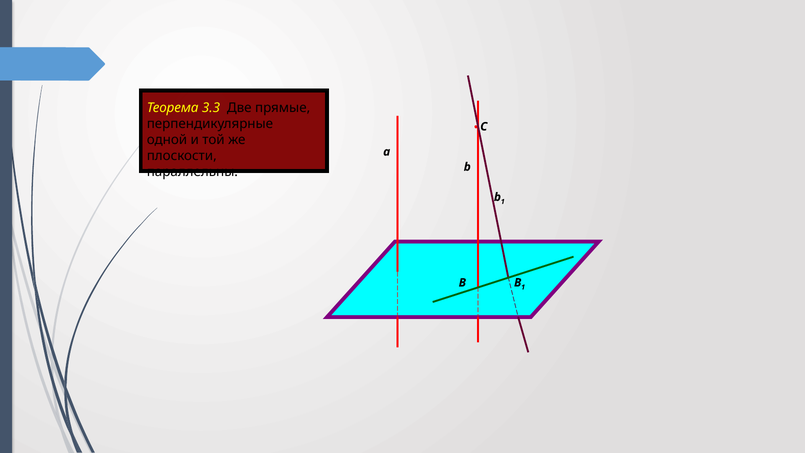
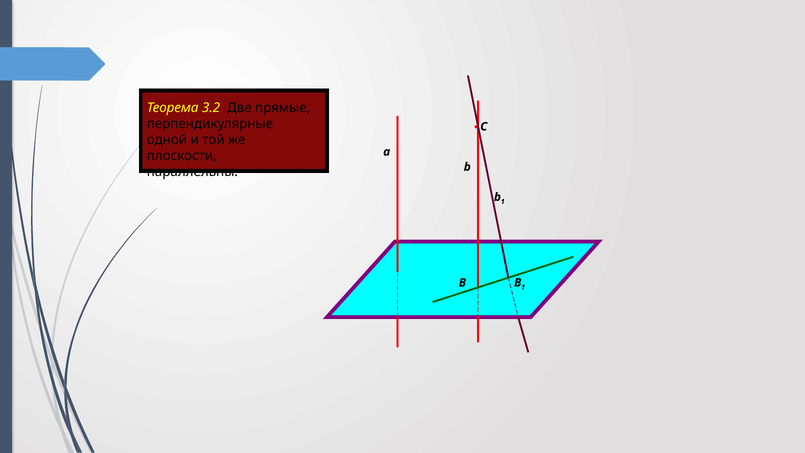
3.3: 3.3 -> 3.2
